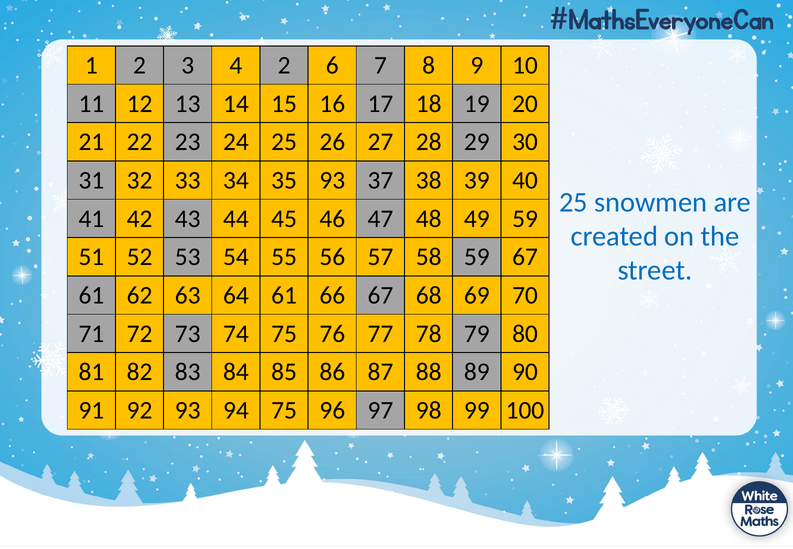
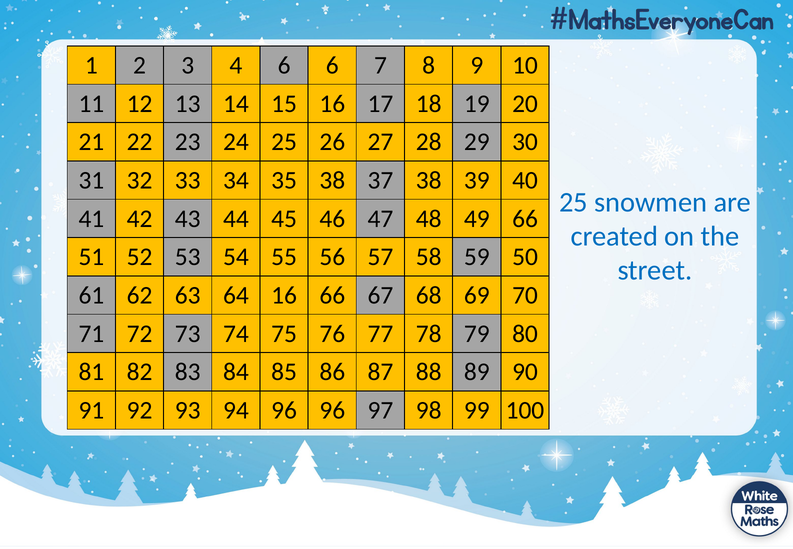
4 2: 2 -> 6
35 93: 93 -> 38
49 59: 59 -> 66
59 67: 67 -> 50
64 61: 61 -> 16
94 75: 75 -> 96
